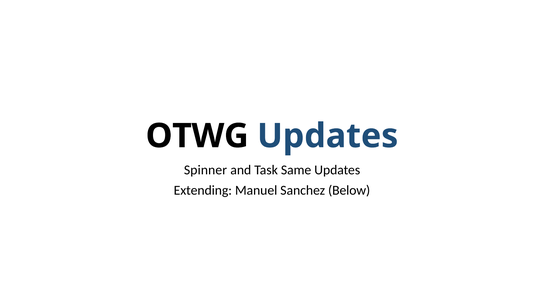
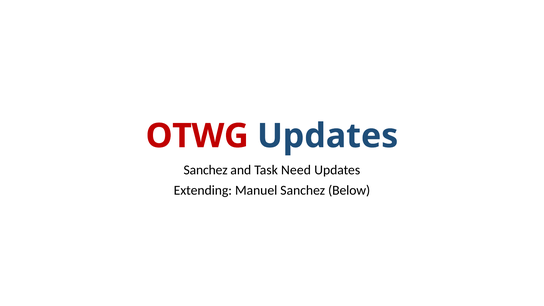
OTWG colour: black -> red
Spinner at (205, 170): Spinner -> Sanchez
Same: Same -> Need
